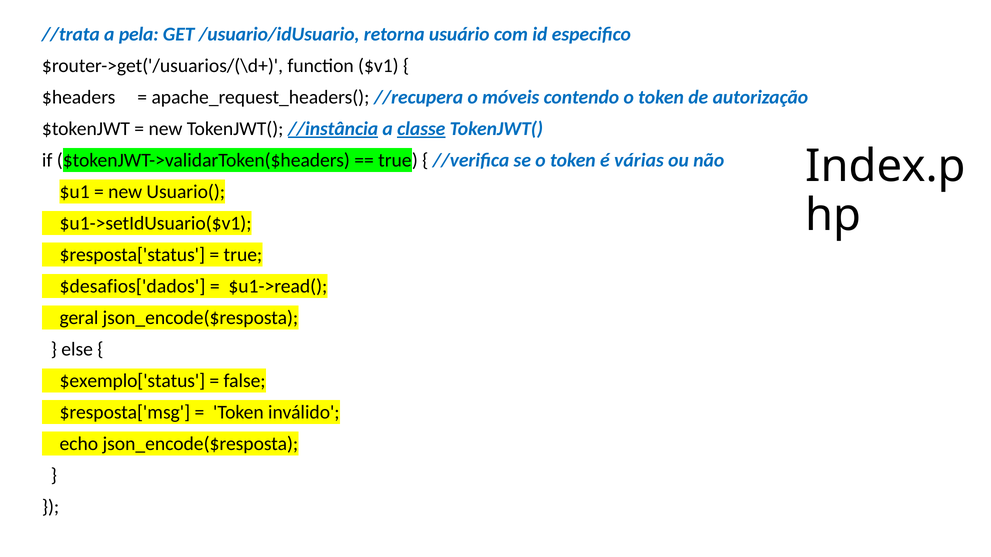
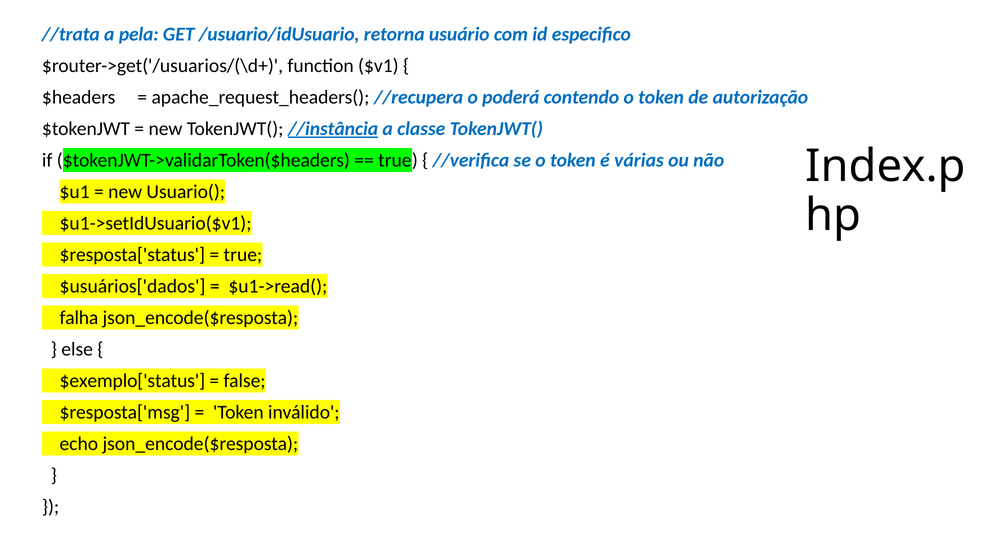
móveis: móveis -> poderá
classe underline: present -> none
$desafios['dados: $desafios['dados -> $usuários['dados
geral: geral -> falha
